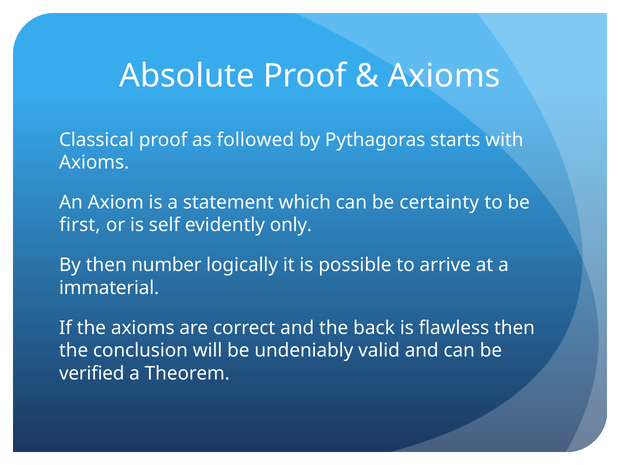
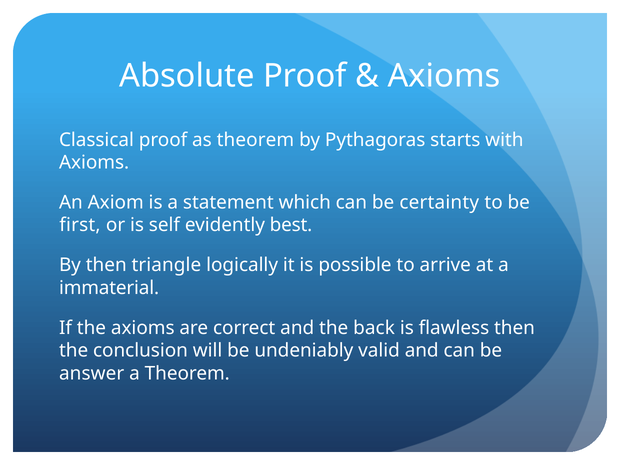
as followed: followed -> theorem
only: only -> best
number: number -> triangle
verified: verified -> answer
